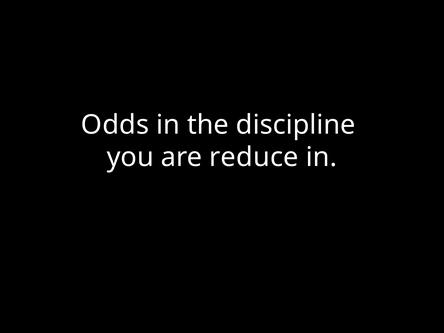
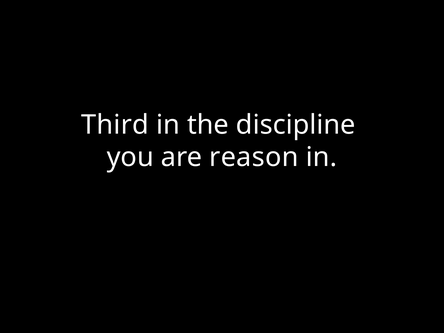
Odds: Odds -> Third
reduce: reduce -> reason
